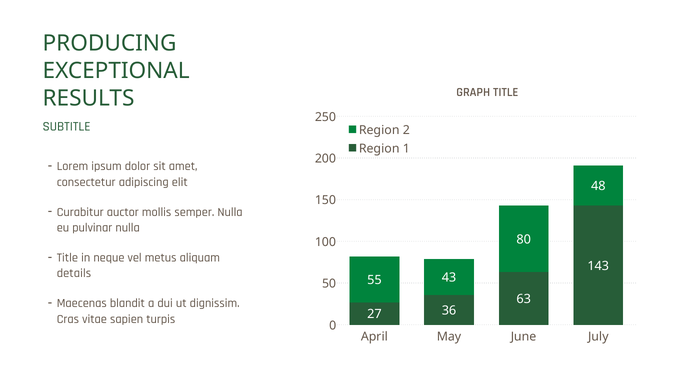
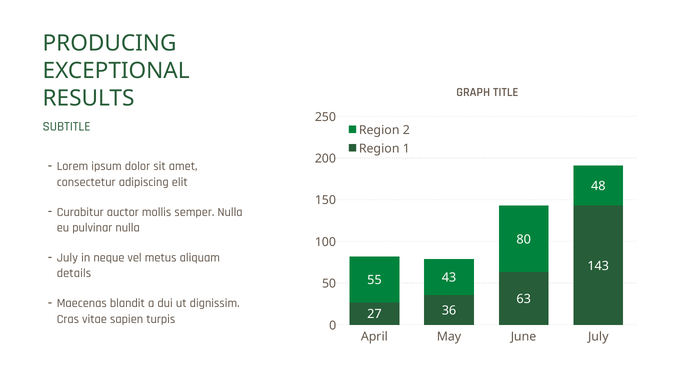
Title at (67, 258): Title -> July
